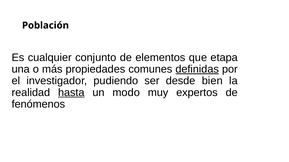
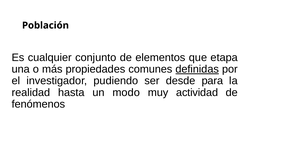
bien: bien -> para
hasta underline: present -> none
expertos: expertos -> actividad
